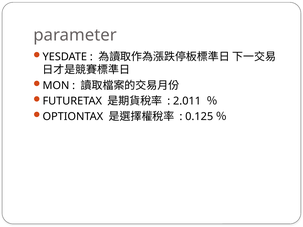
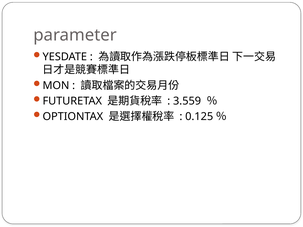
2.011: 2.011 -> 3.559
